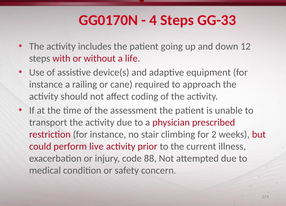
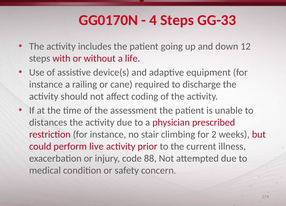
approach: approach -> discharge
transport: transport -> distances
